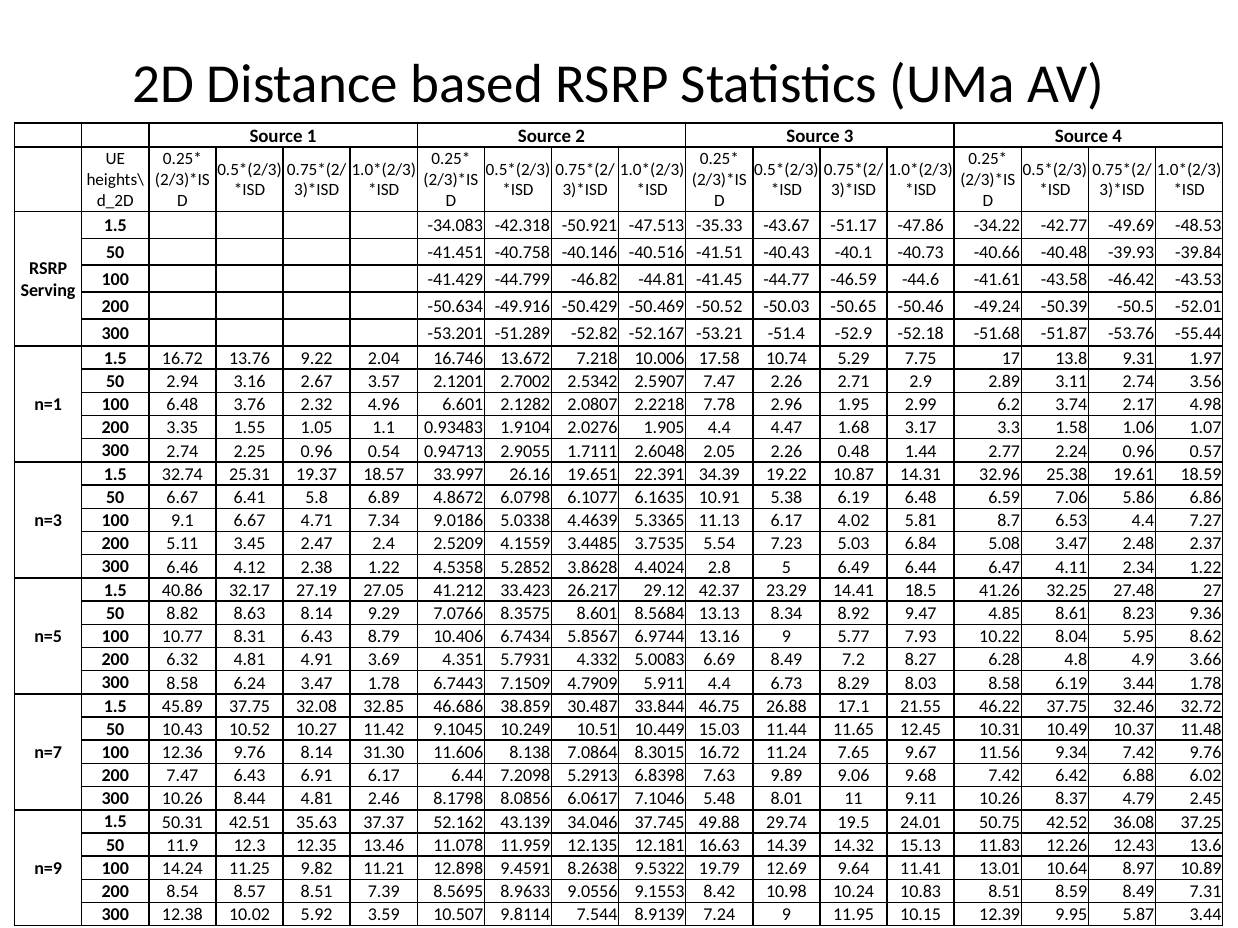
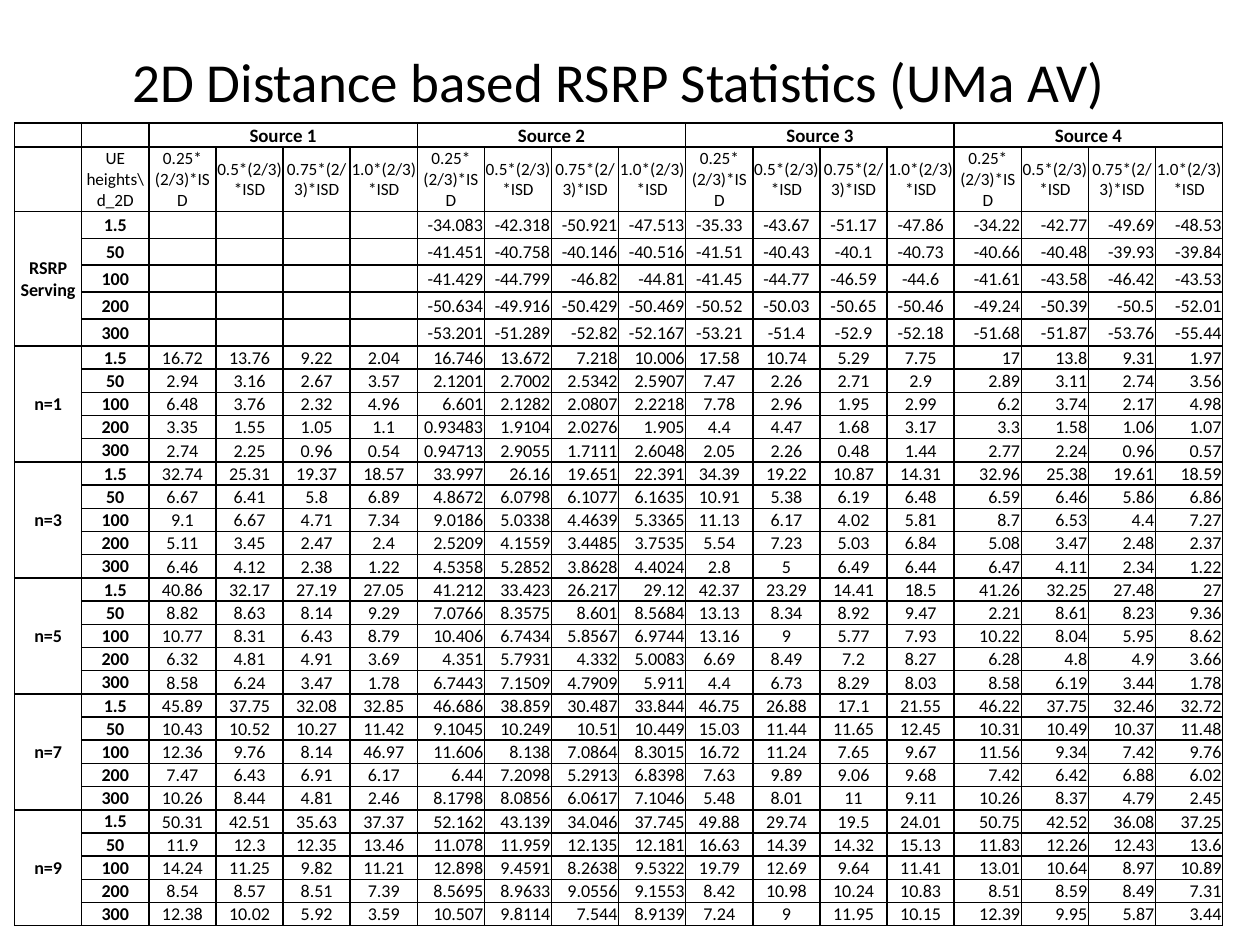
6.59 7.06: 7.06 -> 6.46
4.85: 4.85 -> 2.21
31.30: 31.30 -> 46.97
